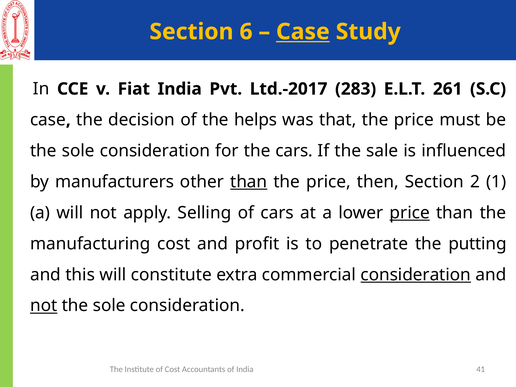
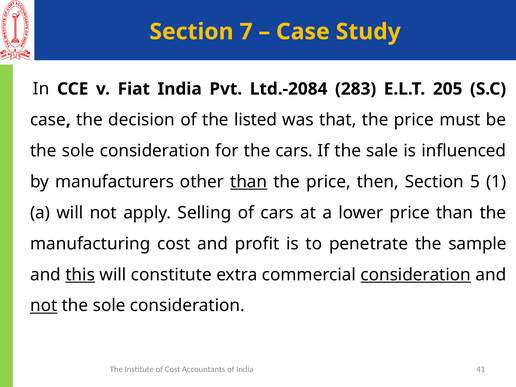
6: 6 -> 7
Case at (303, 32) underline: present -> none
Ltd.-2017: Ltd.-2017 -> Ltd.-2084
261: 261 -> 205
helps: helps -> listed
2: 2 -> 5
price at (410, 213) underline: present -> none
putting: putting -> sample
this underline: none -> present
